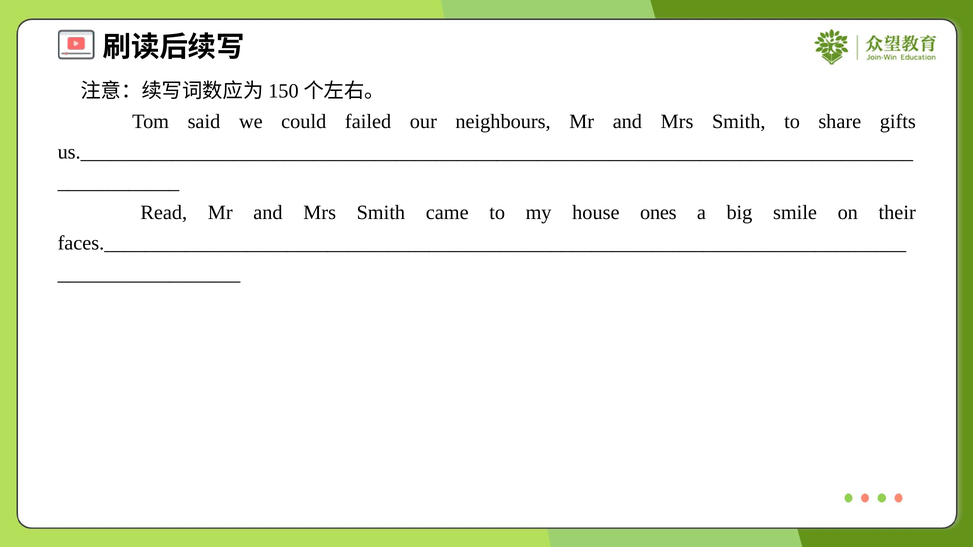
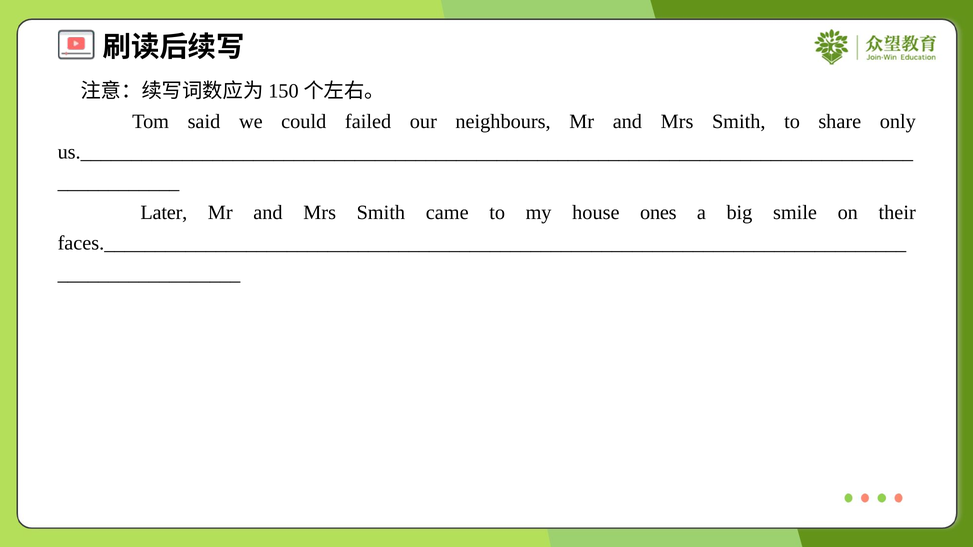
gifts: gifts -> only
Read: Read -> Later
